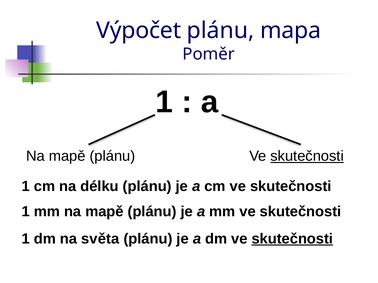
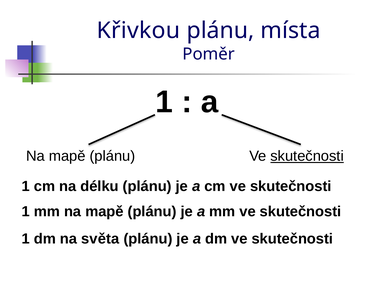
Výpočet: Výpočet -> Křivkou
mapa: mapa -> místa
skutečnosti at (292, 239) underline: present -> none
